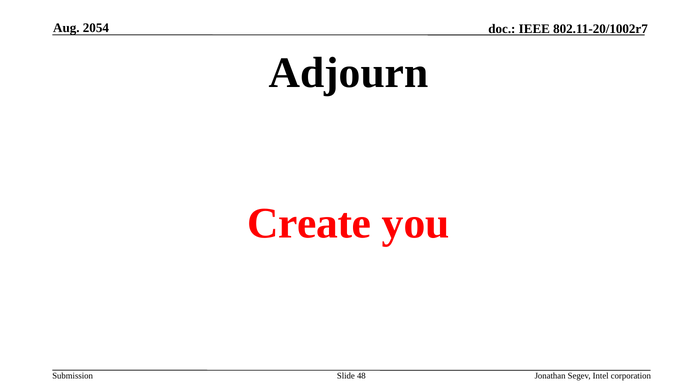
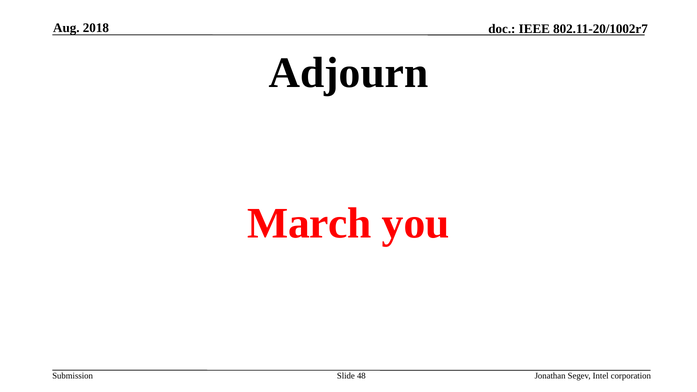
2054: 2054 -> 2018
Create: Create -> March
